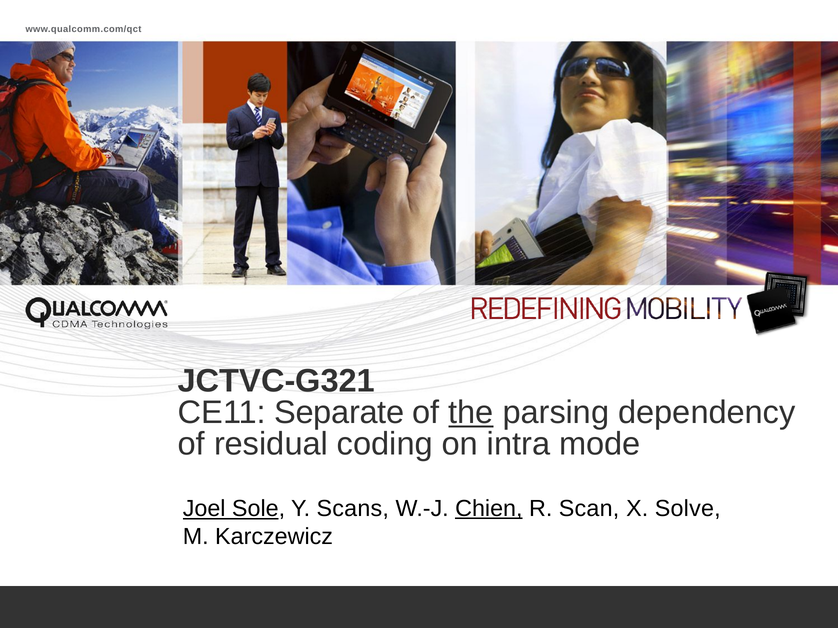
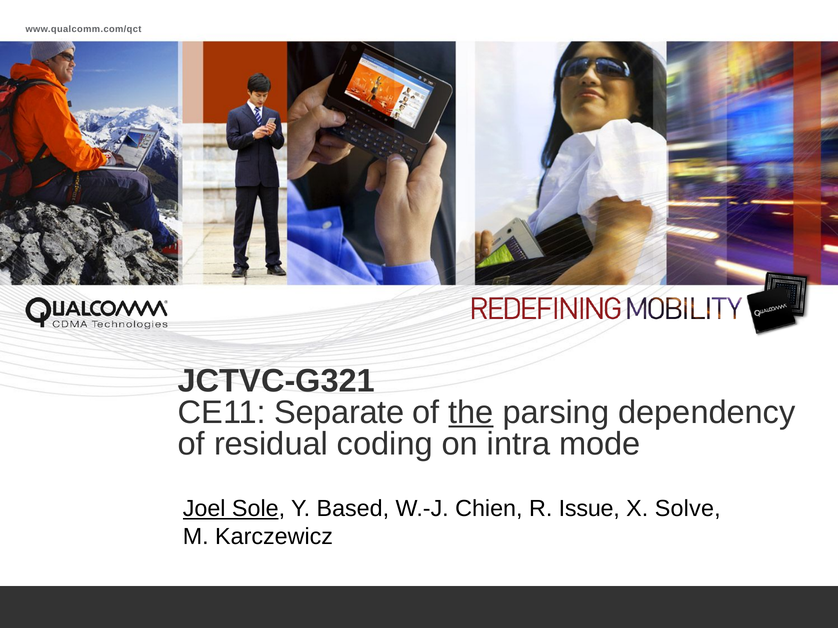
Scans: Scans -> Based
Chien underline: present -> none
Scan: Scan -> Issue
